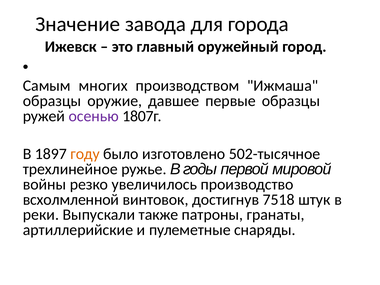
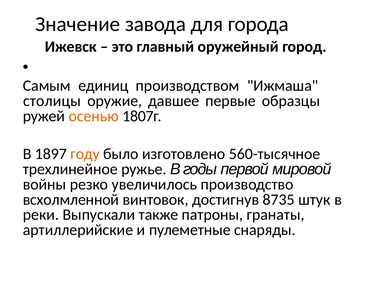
многих: многих -> единиц
образцы at (52, 101): образцы -> столицы
осенью colour: purple -> orange
502-тысячное: 502-тысячное -> 560-тысячное
7518: 7518 -> 8735
